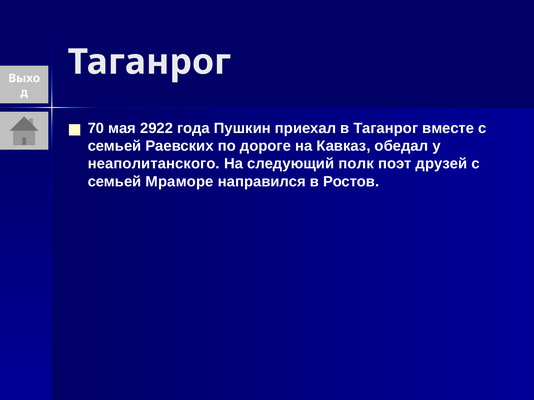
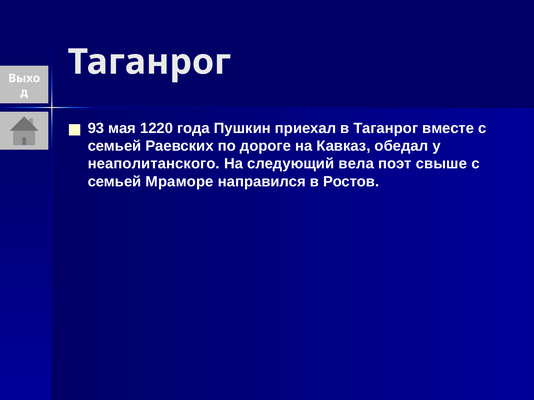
70: 70 -> 93
2922: 2922 -> 1220
полк: полк -> вела
друзей: друзей -> свыше
